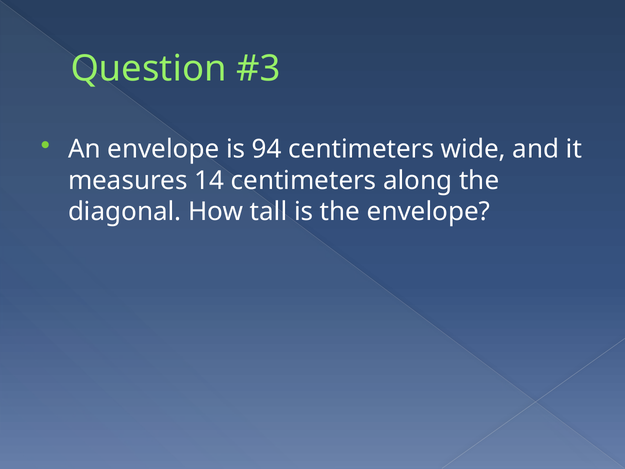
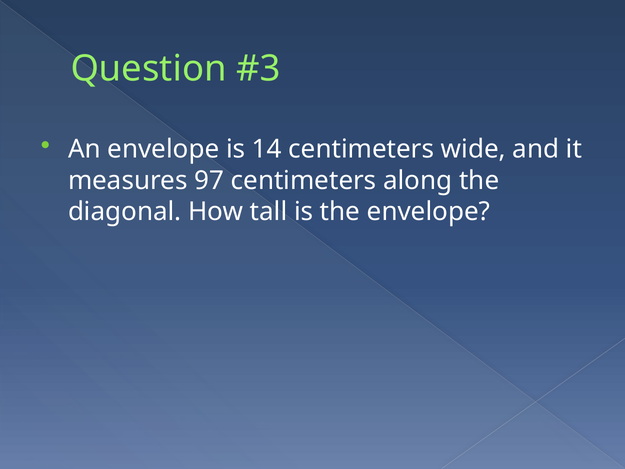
94: 94 -> 14
14: 14 -> 97
